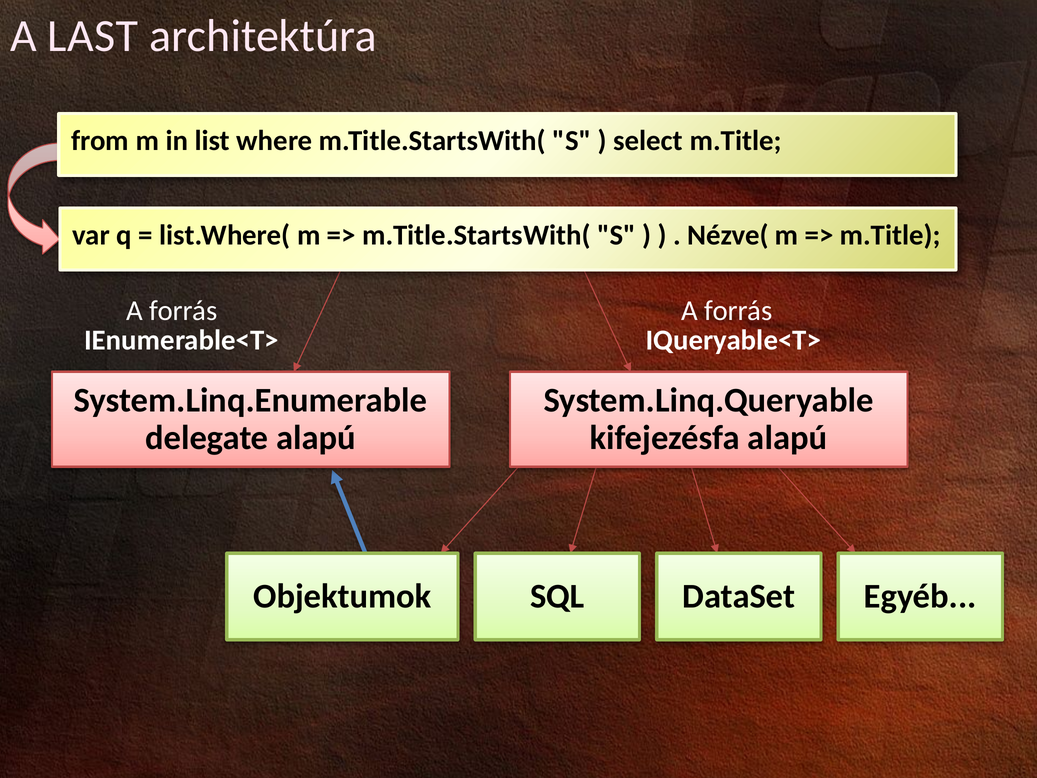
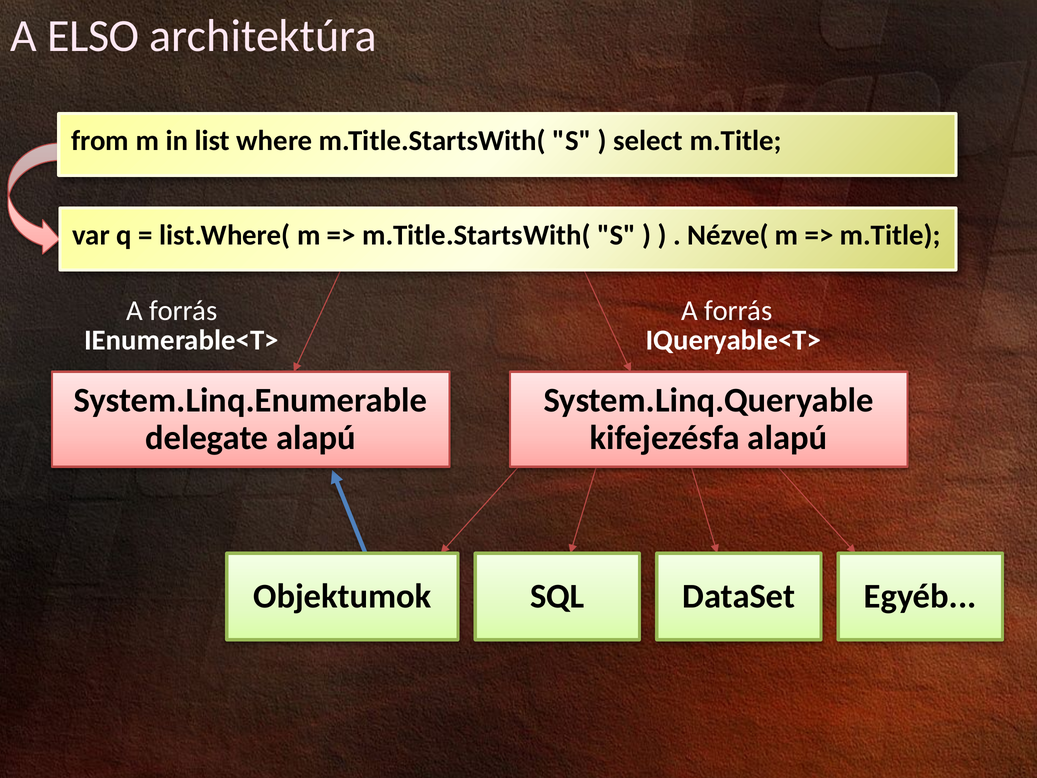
LAST: LAST -> ELSO
